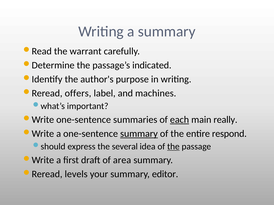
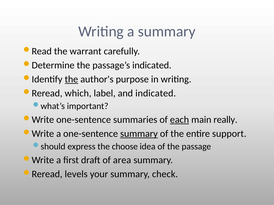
the at (71, 79) underline: none -> present
offers: offers -> which
and machines: machines -> indicated
respond: respond -> support
several: several -> choose
the at (173, 147) underline: present -> none
editor: editor -> check
